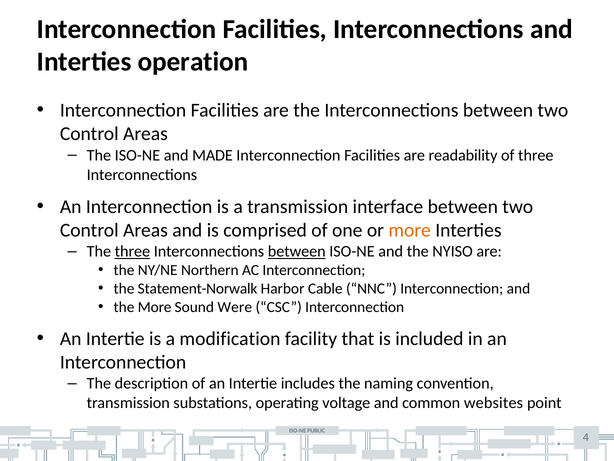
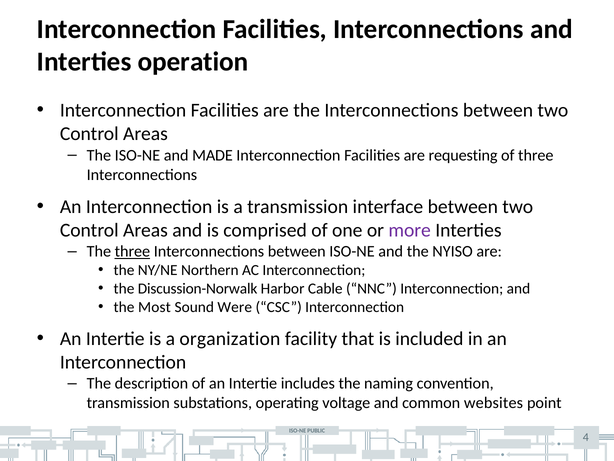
readability: readability -> requesting
more at (410, 230) colour: orange -> purple
between at (297, 251) underline: present -> none
Statement-Norwalk: Statement-Norwalk -> Discussion-Norwalk
the More: More -> Most
modification: modification -> organization
